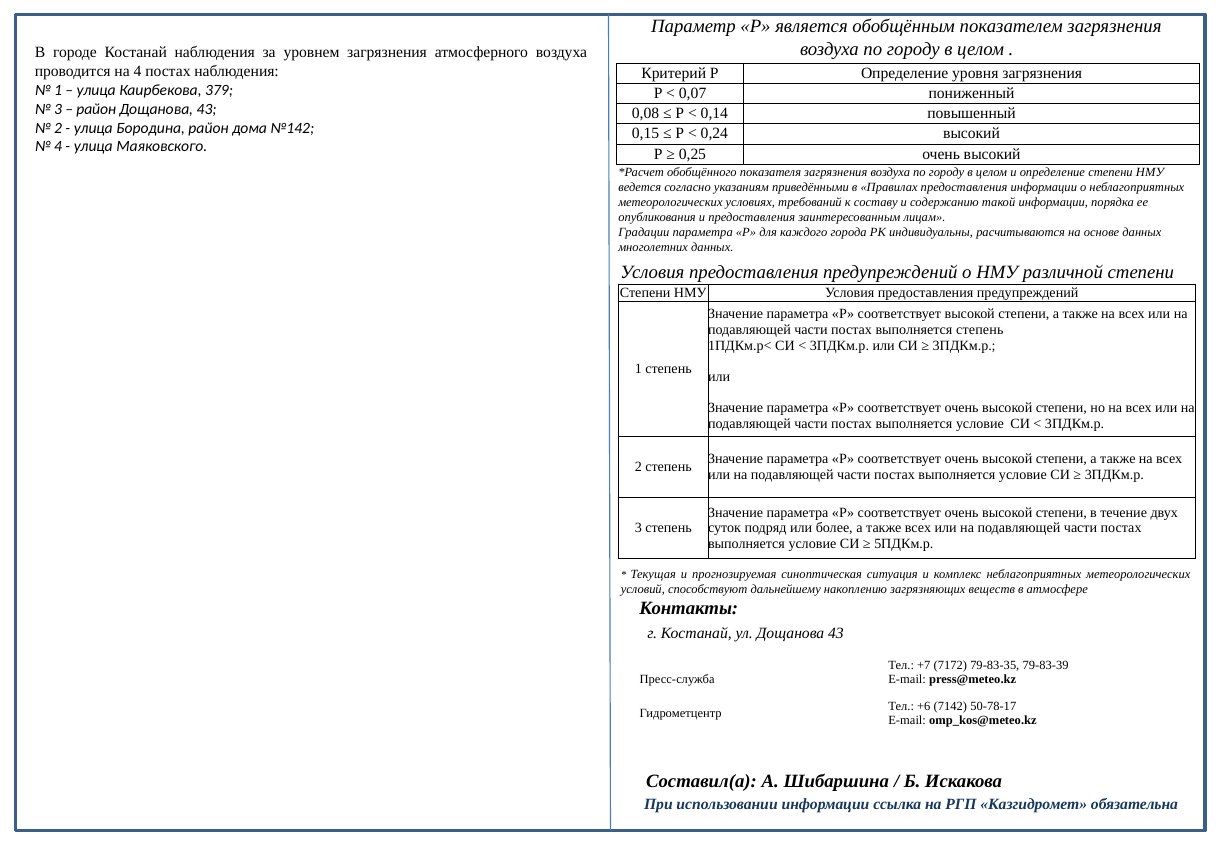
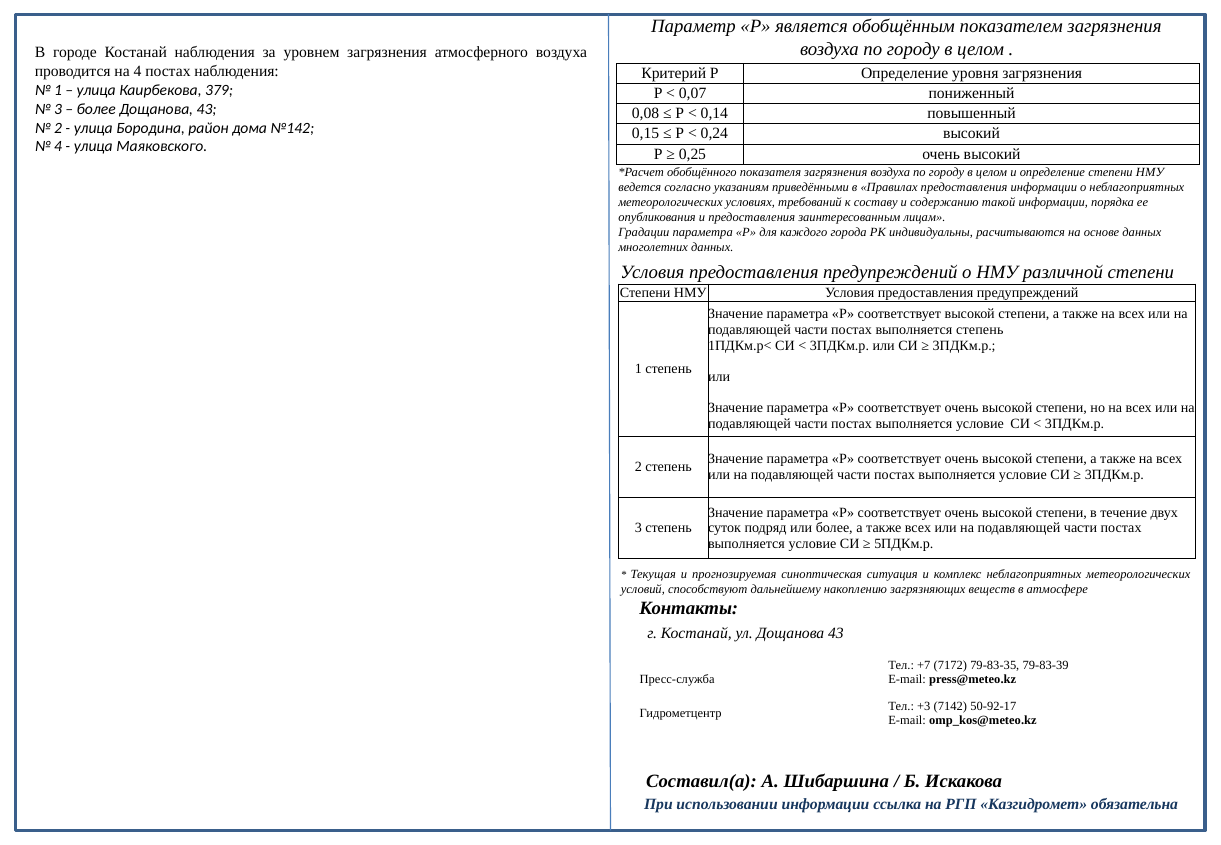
район at (96, 109): район -> более
+6: +6 -> +3
50-78-17: 50-78-17 -> 50-92-17
